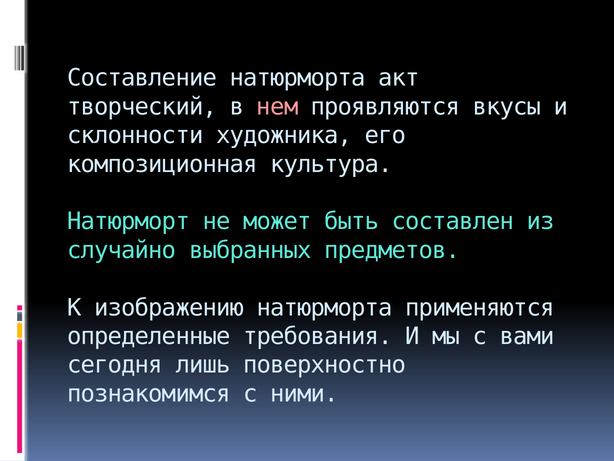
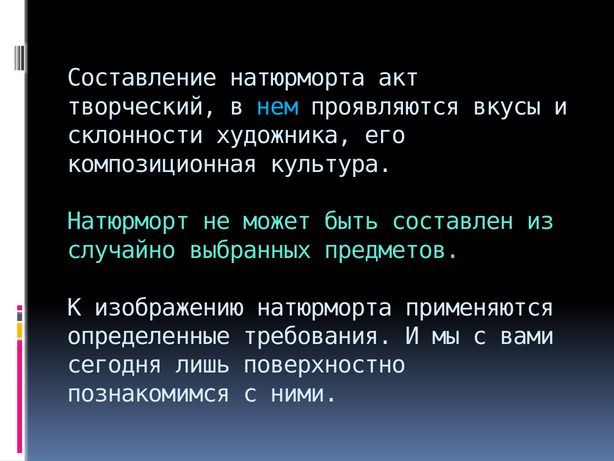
нем colour: pink -> light blue
